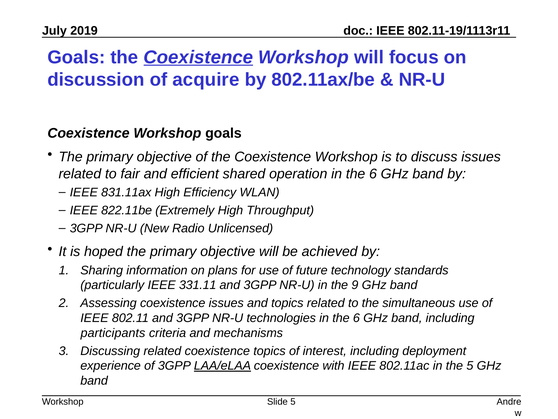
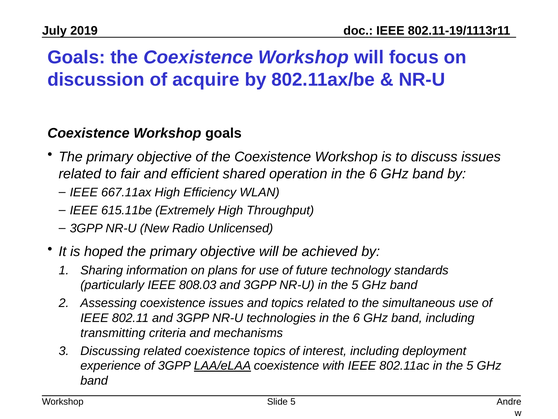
Coexistence at (198, 57) underline: present -> none
831.11ax: 831.11ax -> 667.11ax
822.11be: 822.11be -> 615.11be
331.11: 331.11 -> 808.03
NR-U in the 9: 9 -> 5
participants: participants -> transmitting
